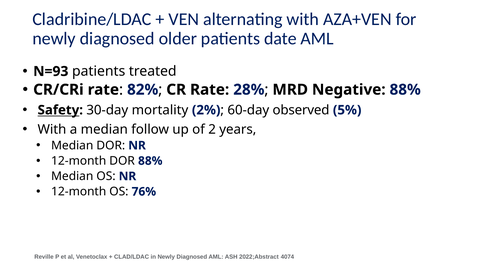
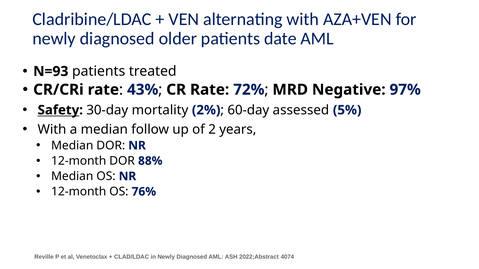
82%: 82% -> 43%
28%: 28% -> 72%
Negative 88%: 88% -> 97%
observed: observed -> assessed
